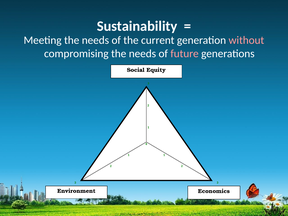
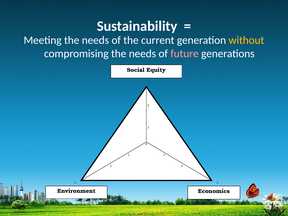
without colour: pink -> yellow
